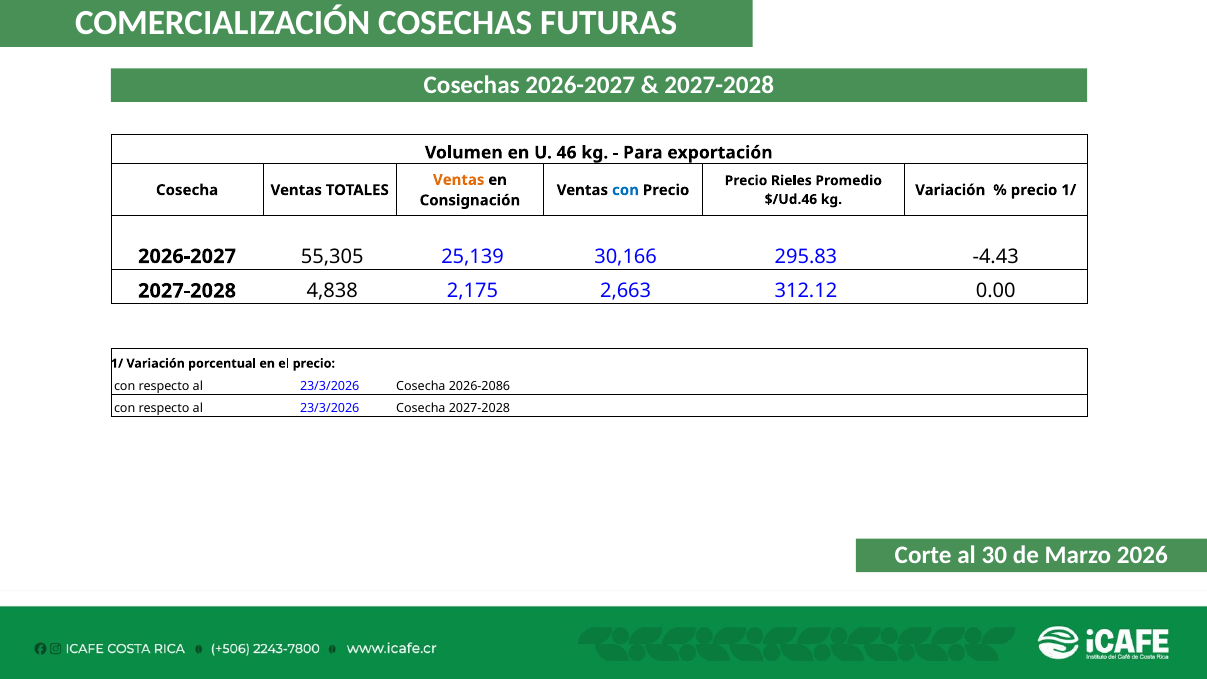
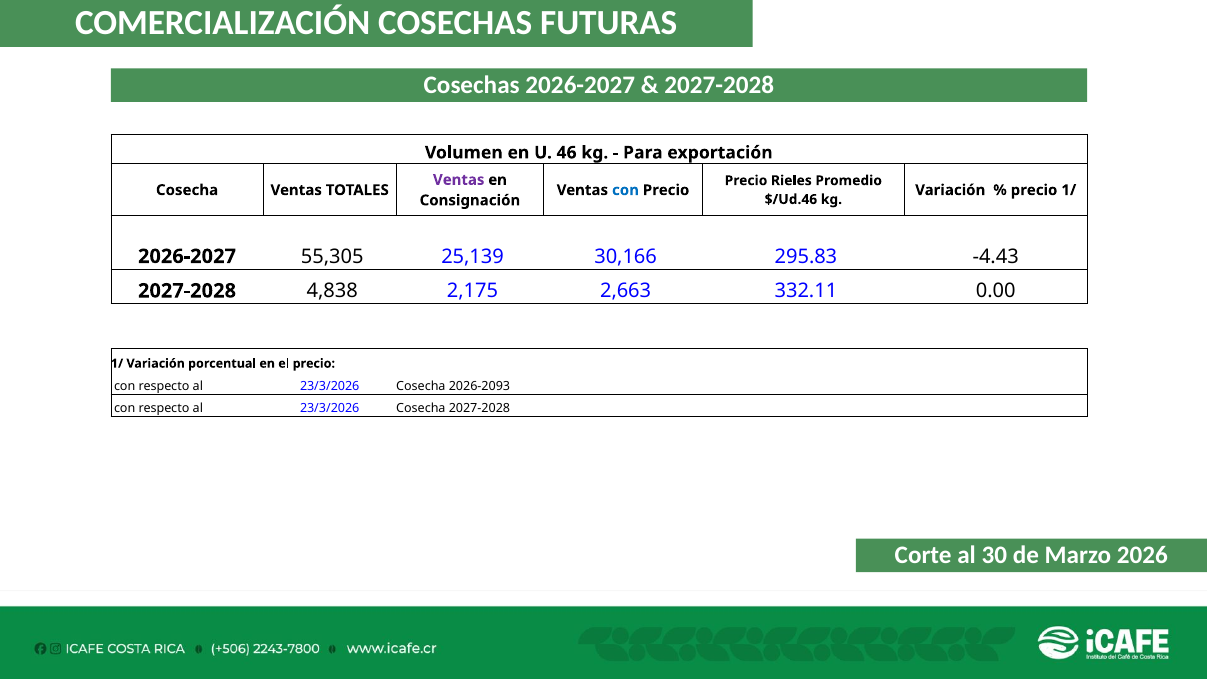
Ventas at (459, 180) colour: orange -> purple
312.12: 312.12 -> 332.11
2026-2086: 2026-2086 -> 2026-2093
